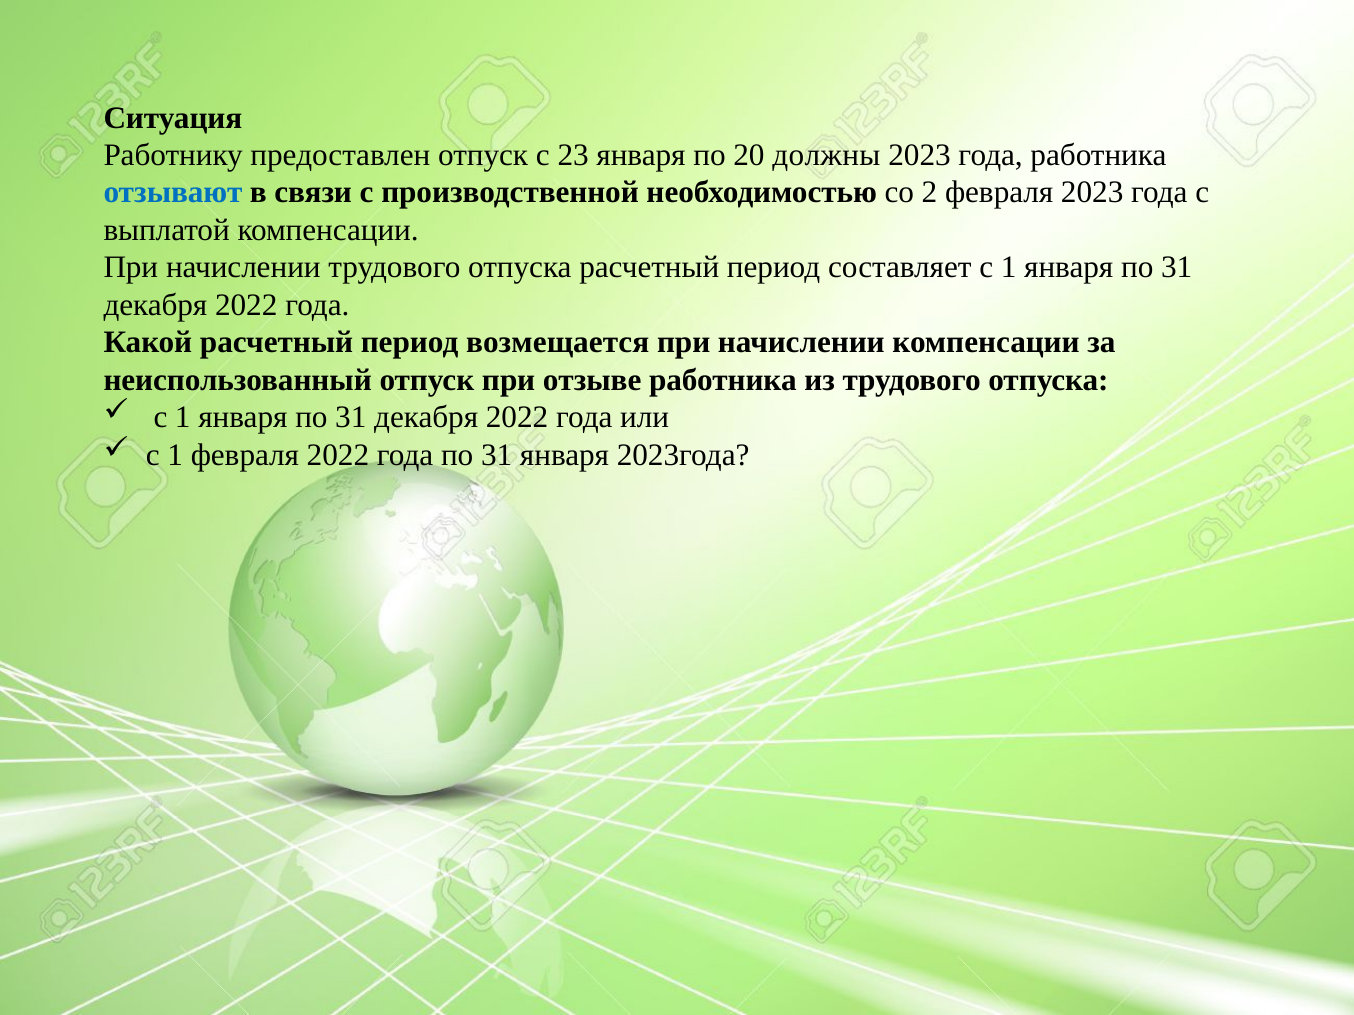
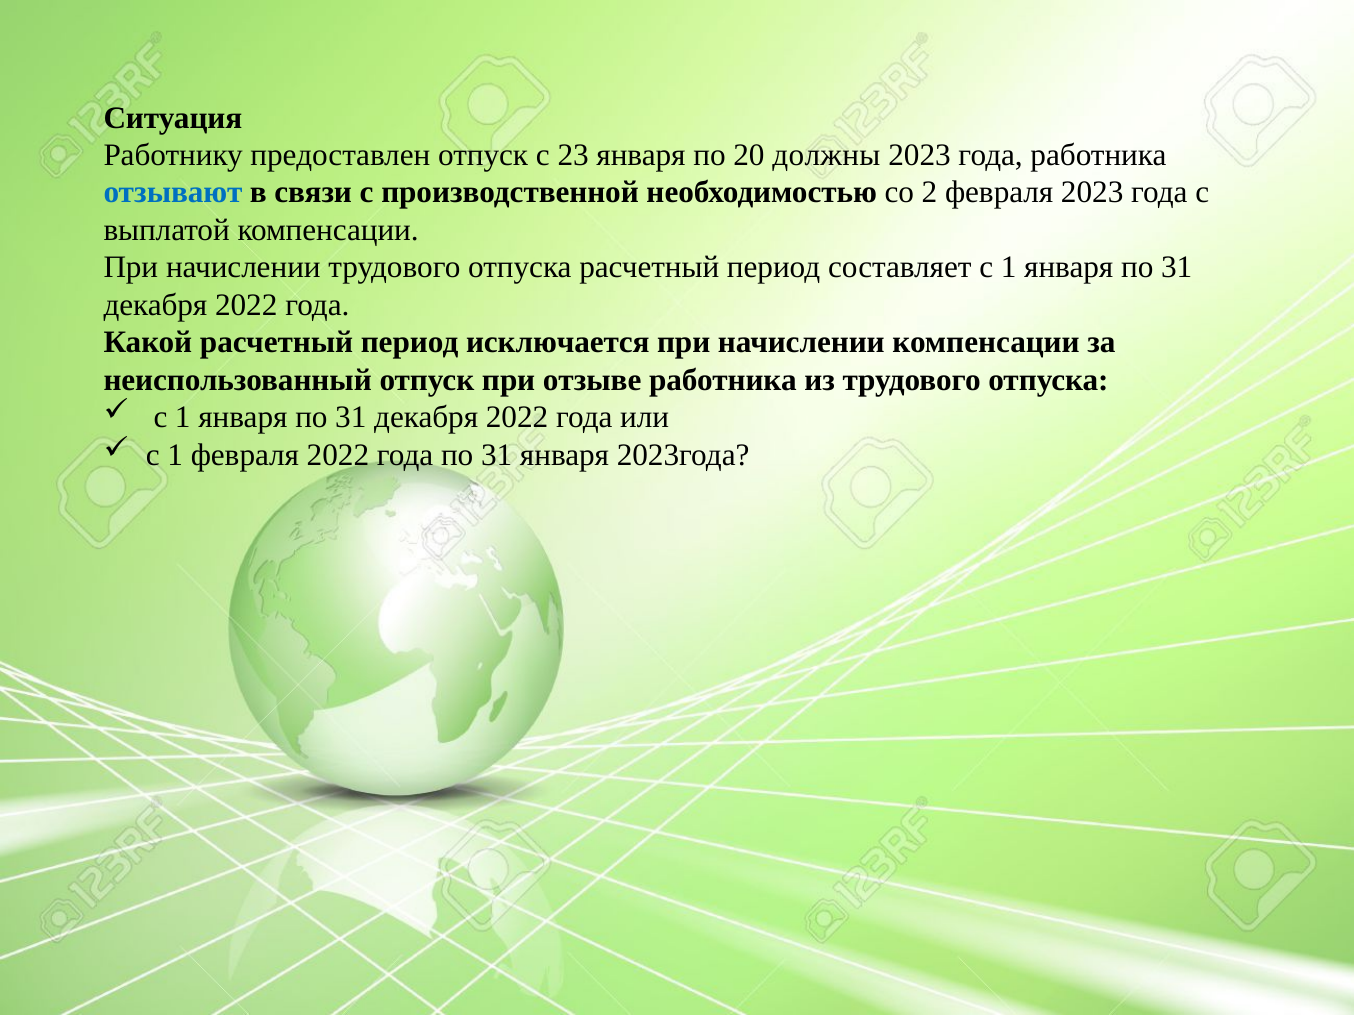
возмещается: возмещается -> исключается
